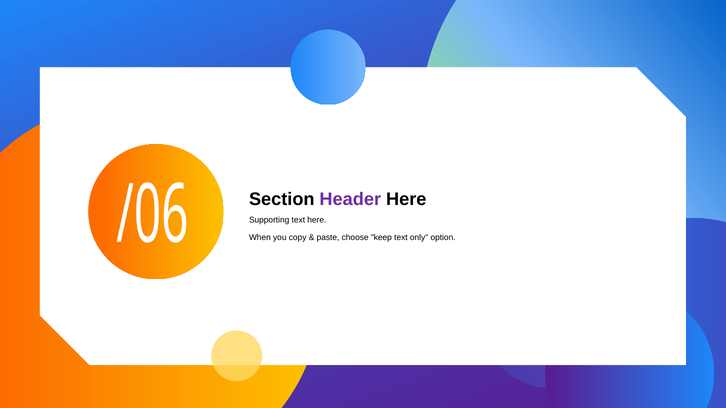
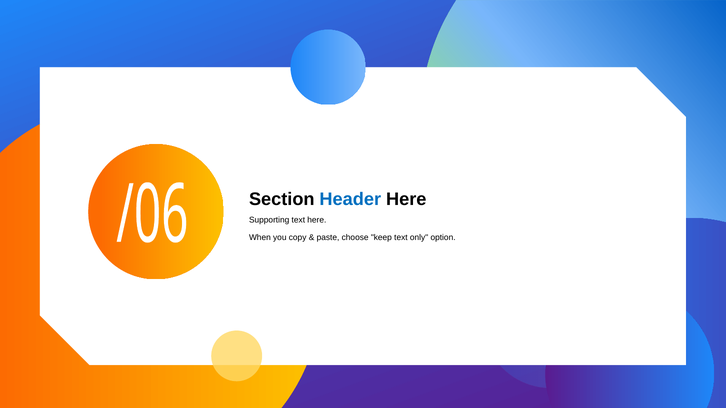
Header colour: purple -> blue
